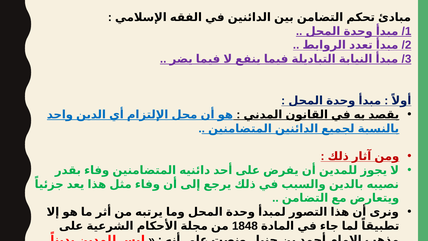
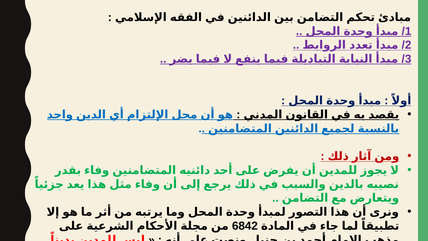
1848: 1848 -> 6842
